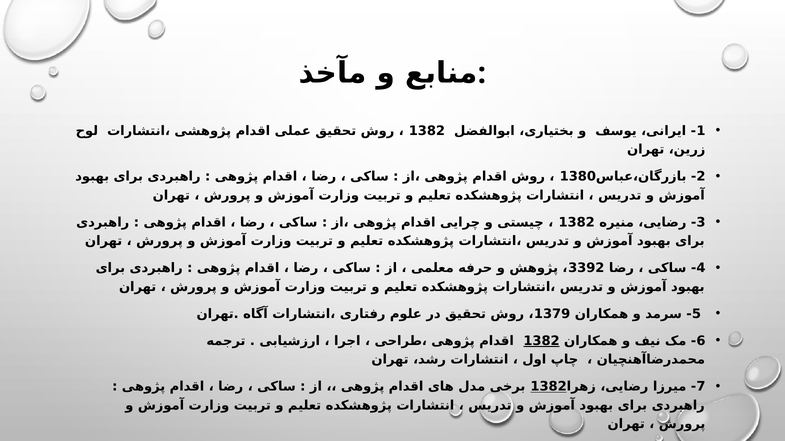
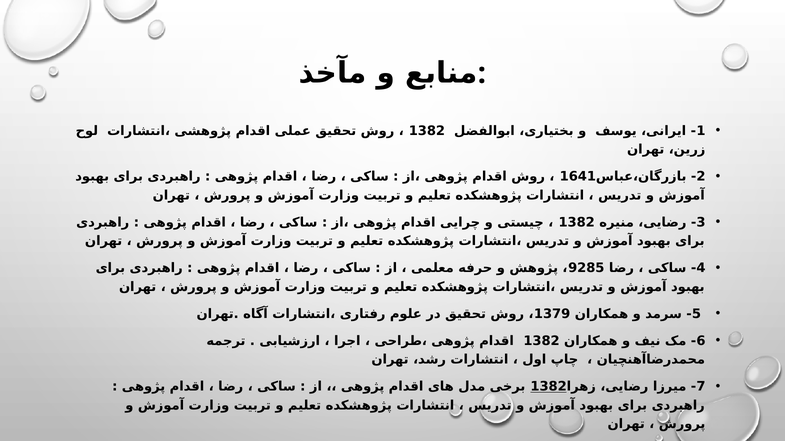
1380: 1380 -> 1641
3392: 3392 -> 9285
1382 at (542, 341) underline: present -> none
